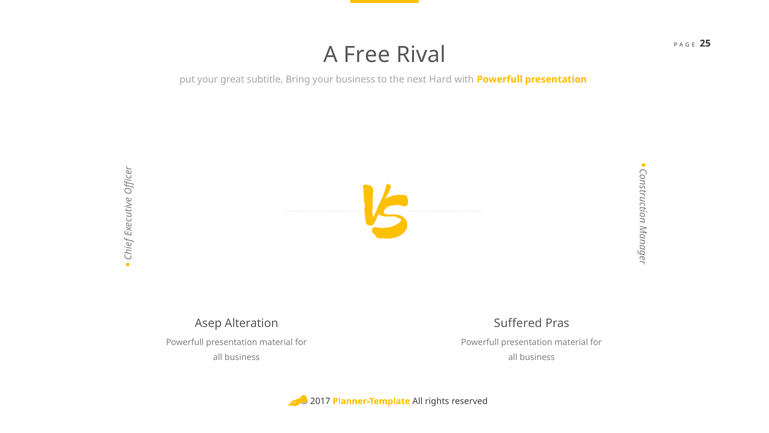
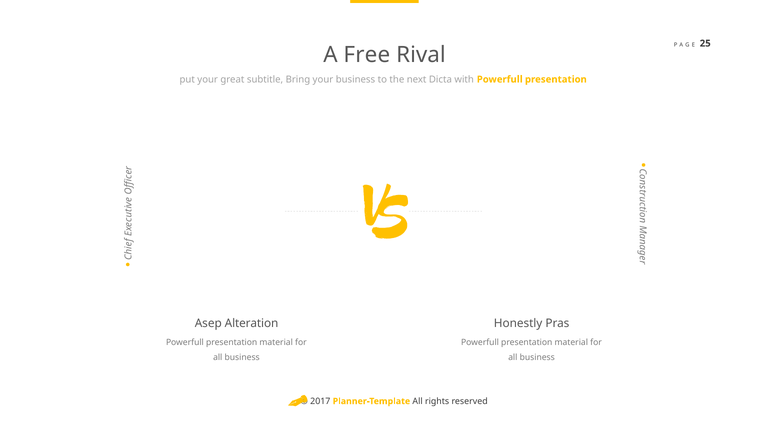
Hard: Hard -> Dicta
Suffered: Suffered -> Honestly
